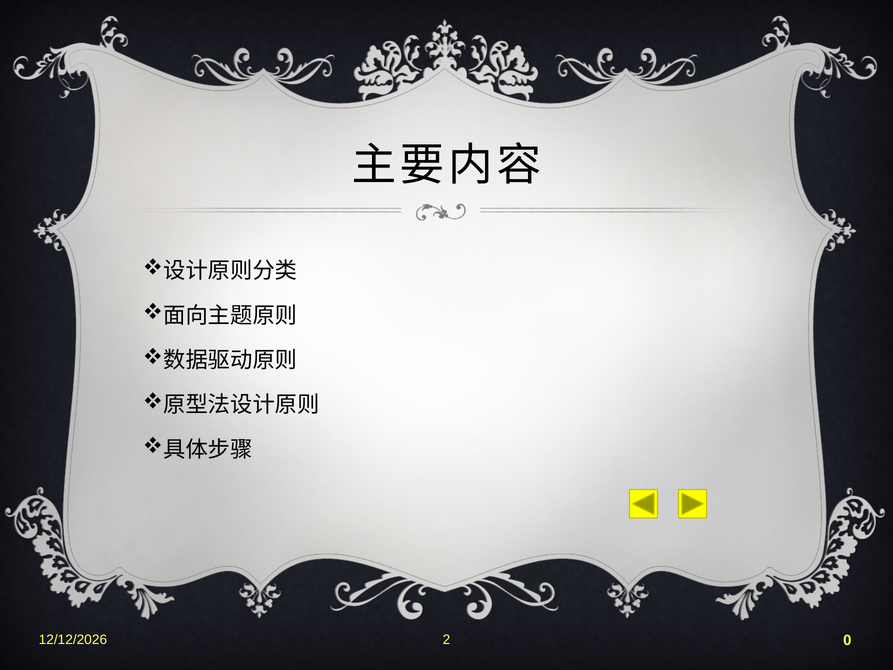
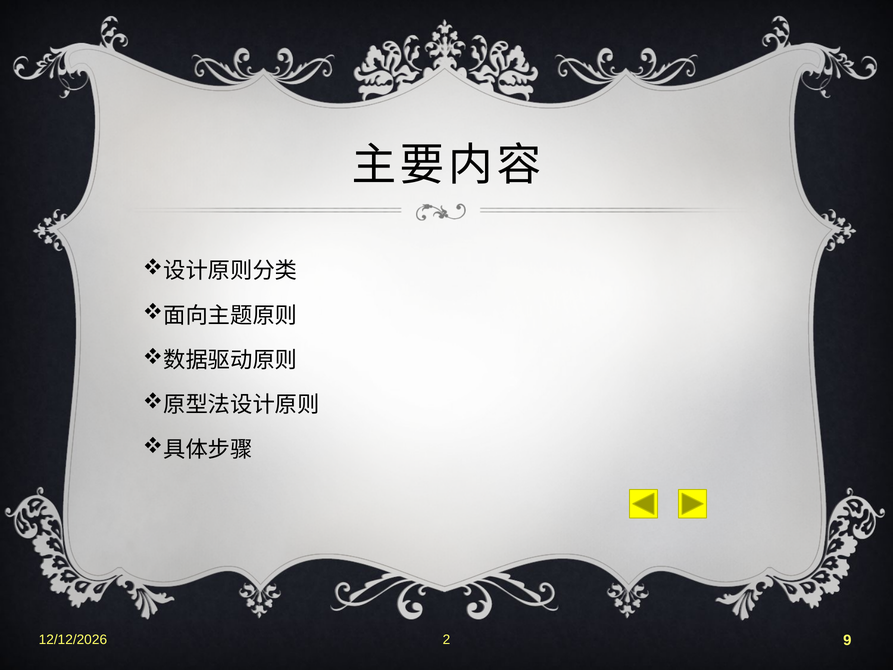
0: 0 -> 9
